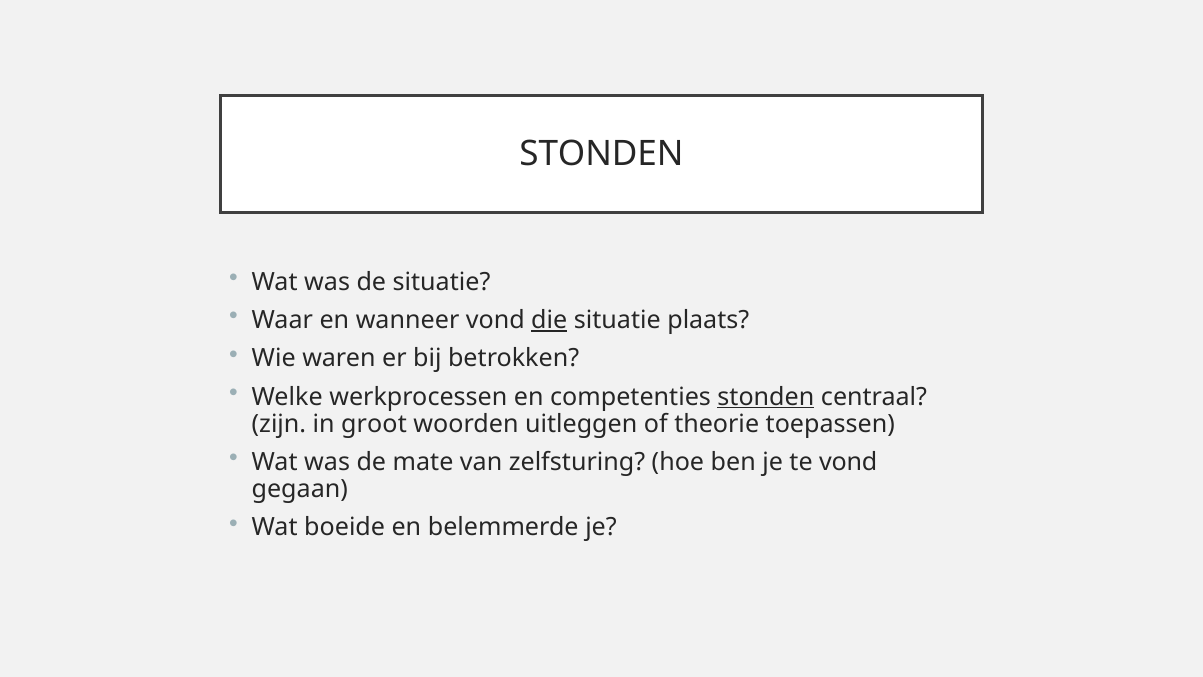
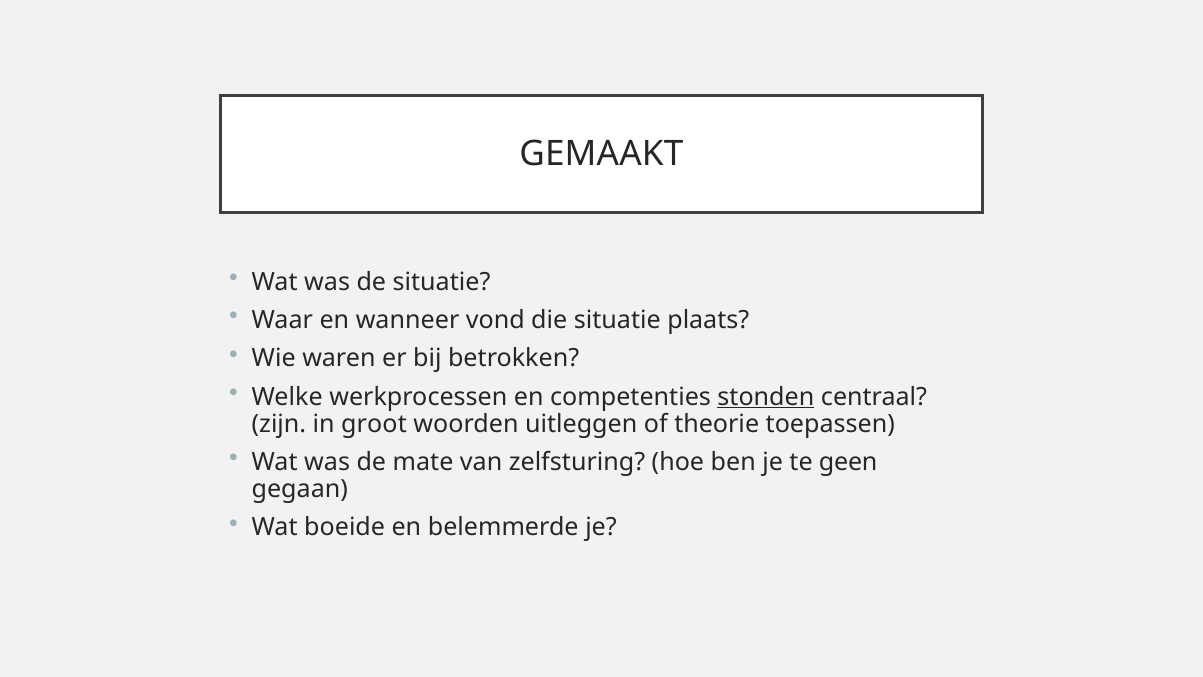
STONDEN at (601, 154): STONDEN -> GEMAAKT
die underline: present -> none
te vond: vond -> geen
